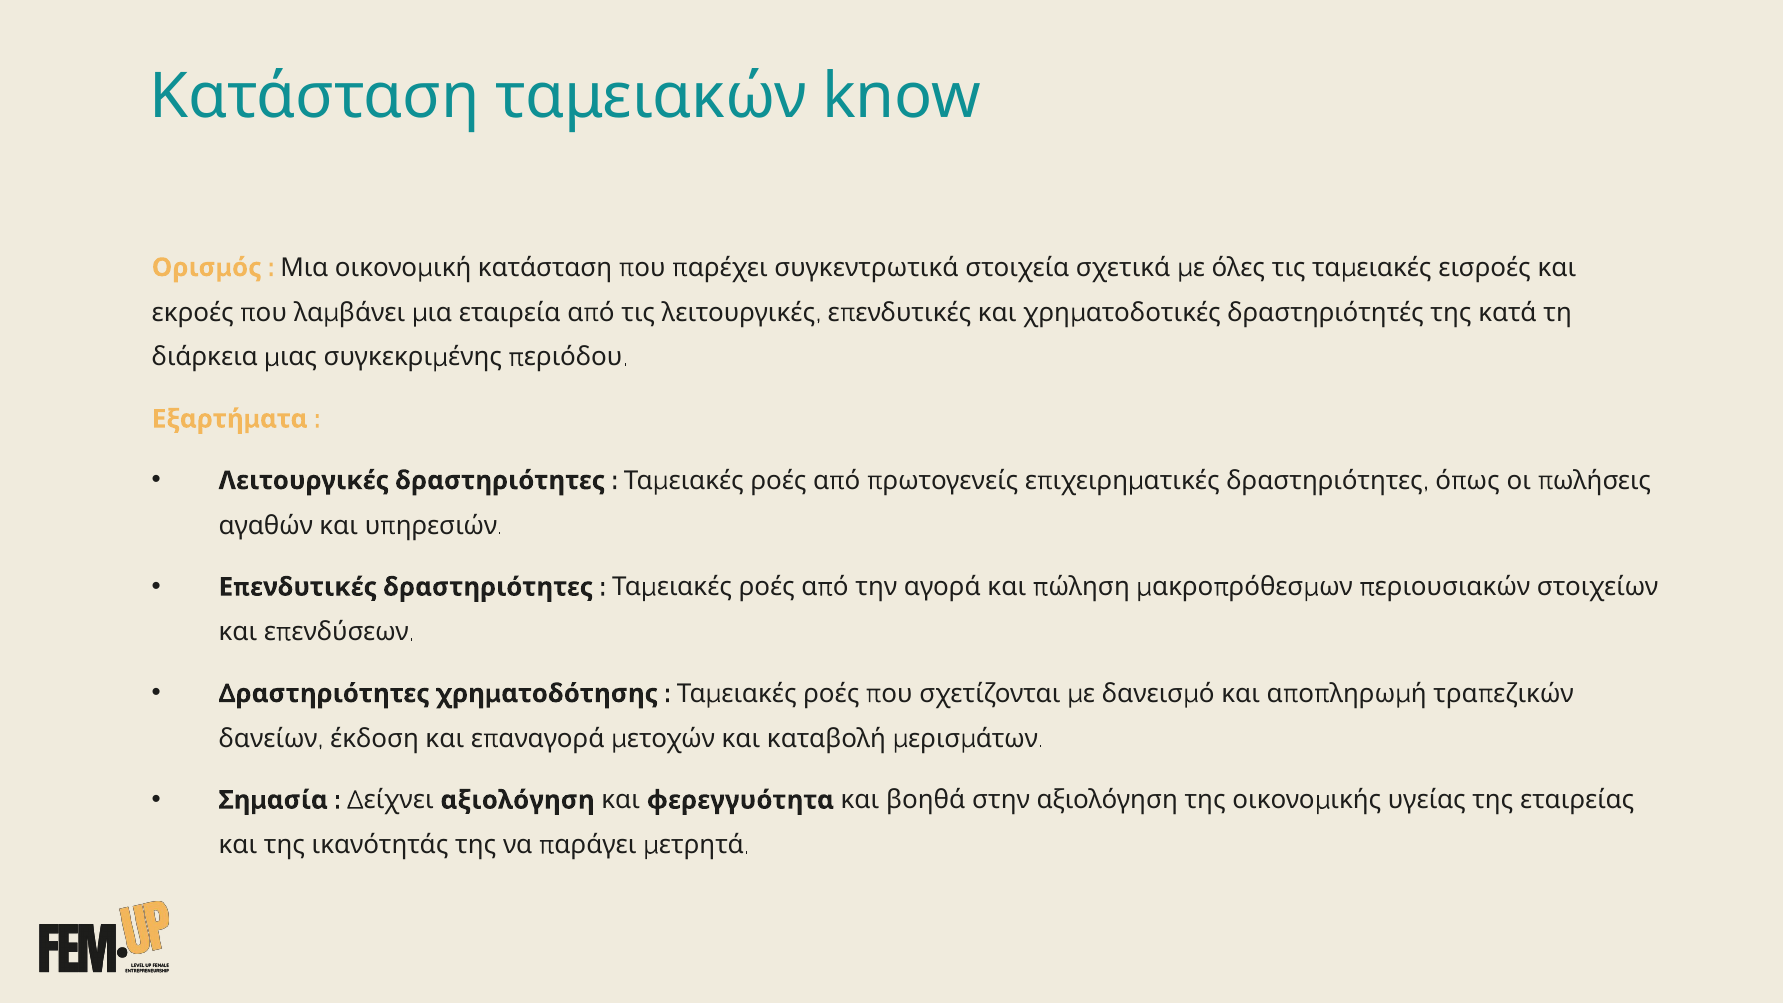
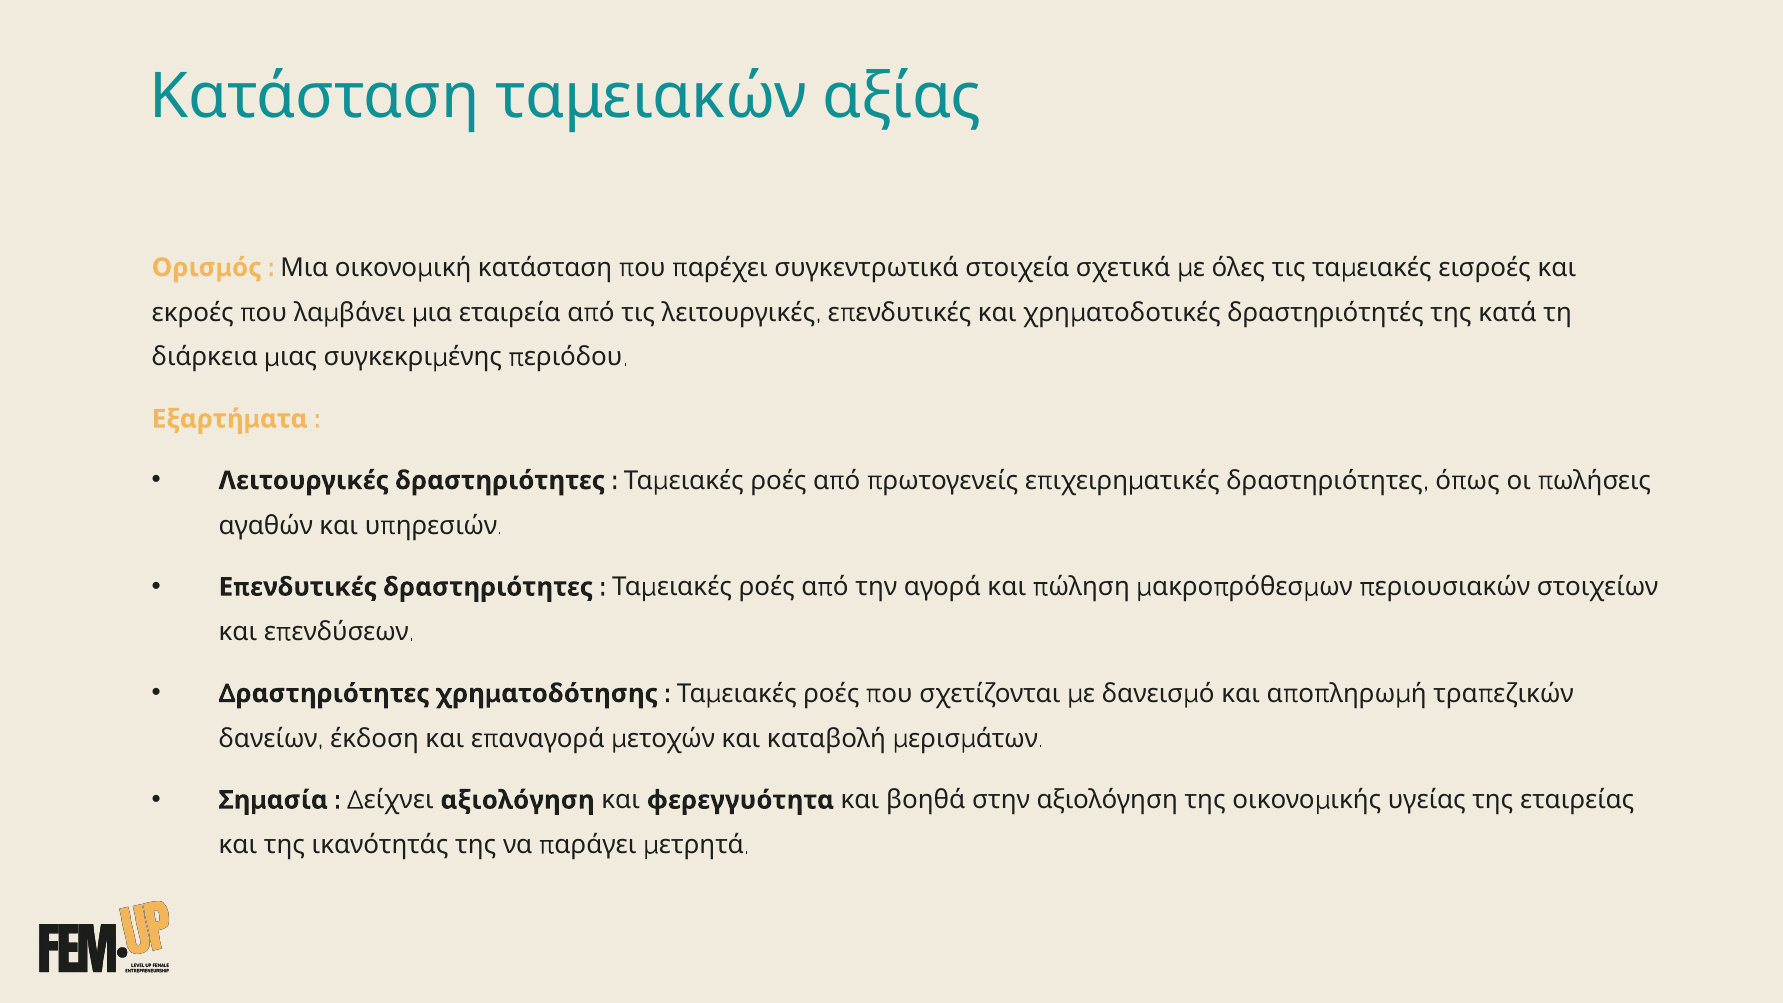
know: know -> αξίας
